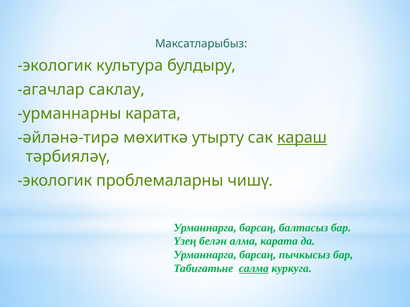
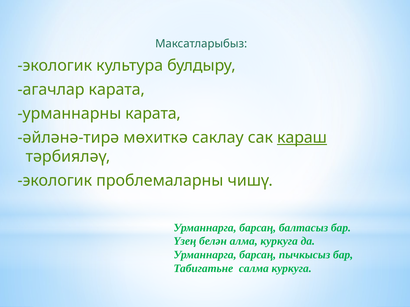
агачлар саклау: саклау -> карата
утырту: утырту -> саклау
алма карата: карата -> куркуга
салма underline: present -> none
